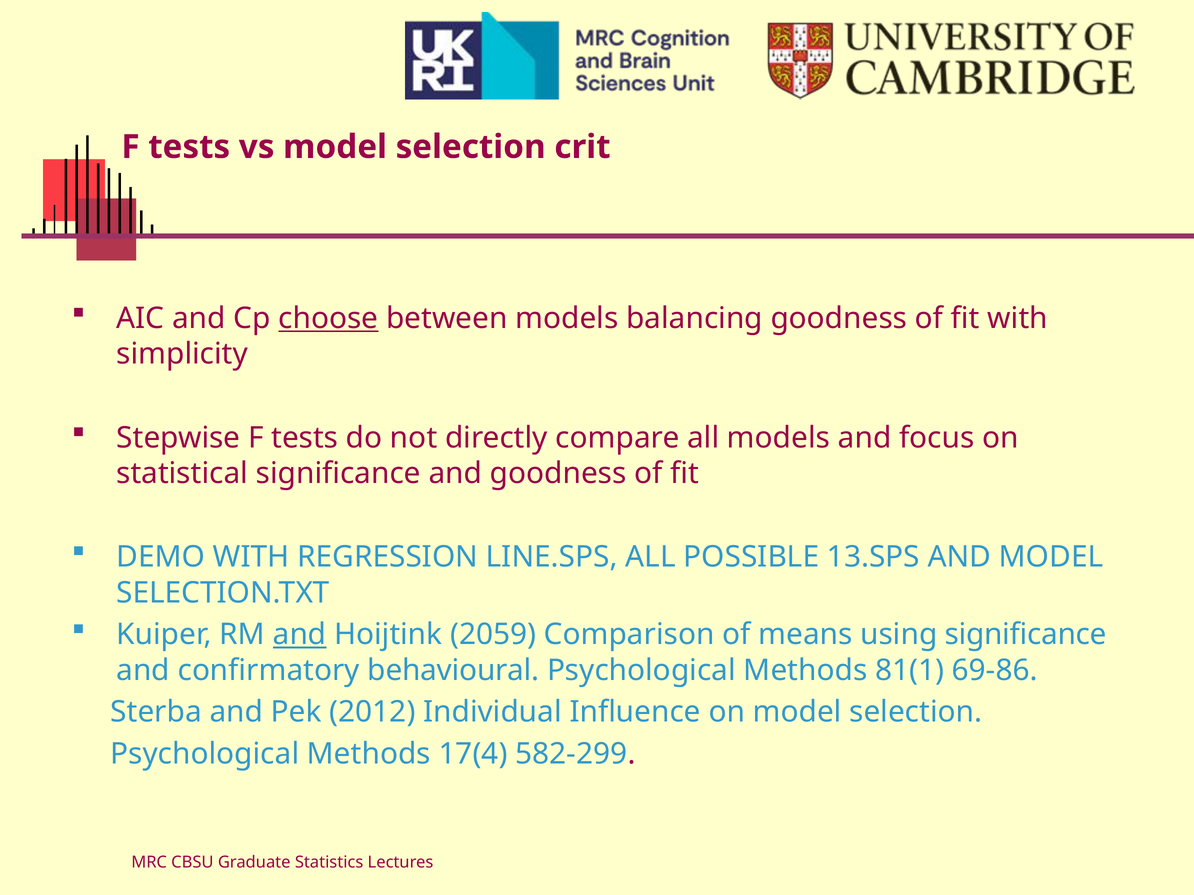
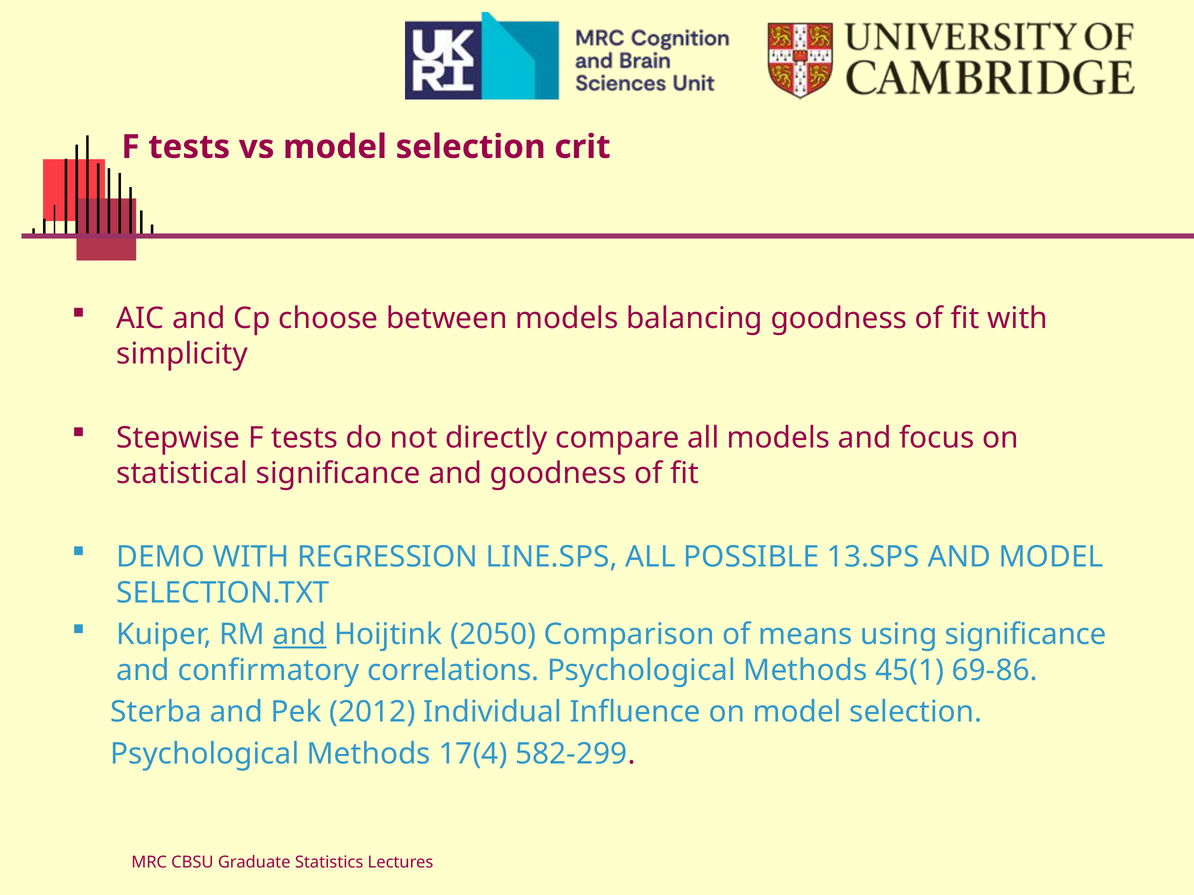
choose underline: present -> none
2059: 2059 -> 2050
behavioural: behavioural -> correlations
81(1: 81(1 -> 45(1
